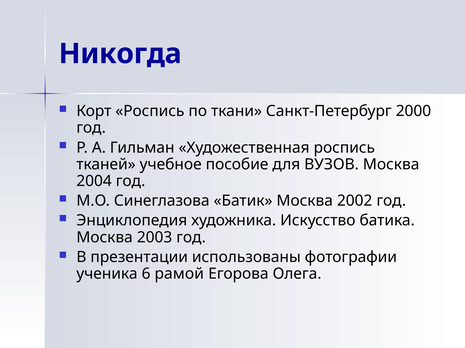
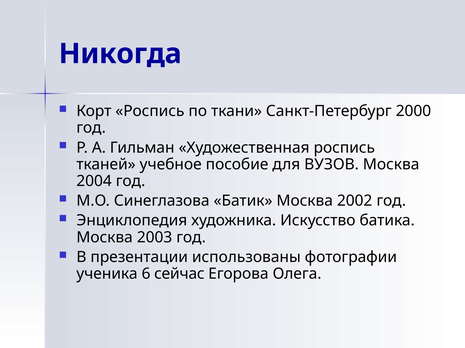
рамой: рамой -> сейчас
